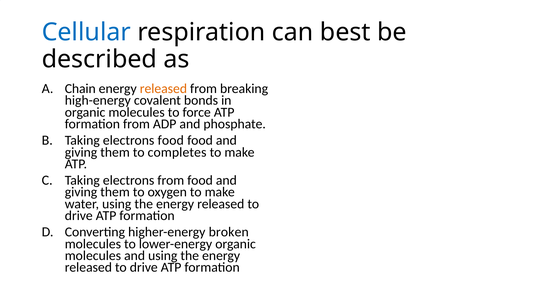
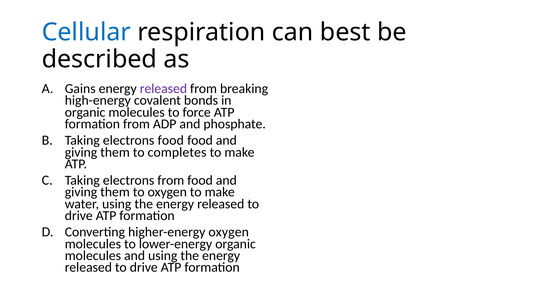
Chain: Chain -> Gains
released at (163, 89) colour: orange -> purple
higher-energy broken: broken -> oxygen
